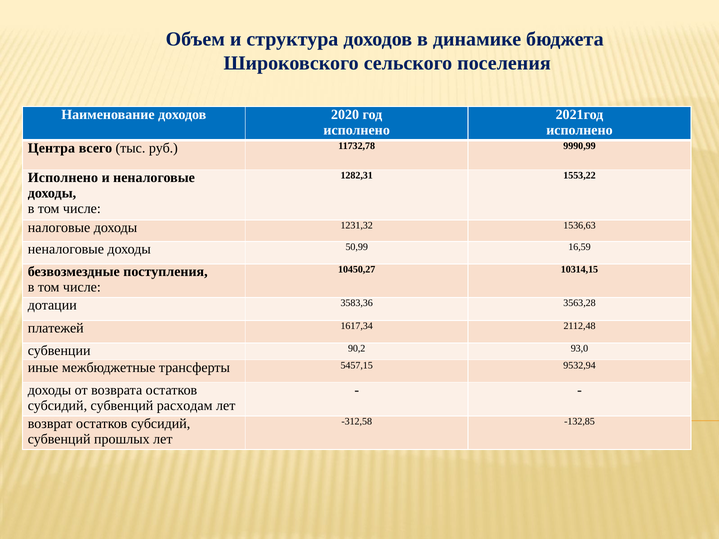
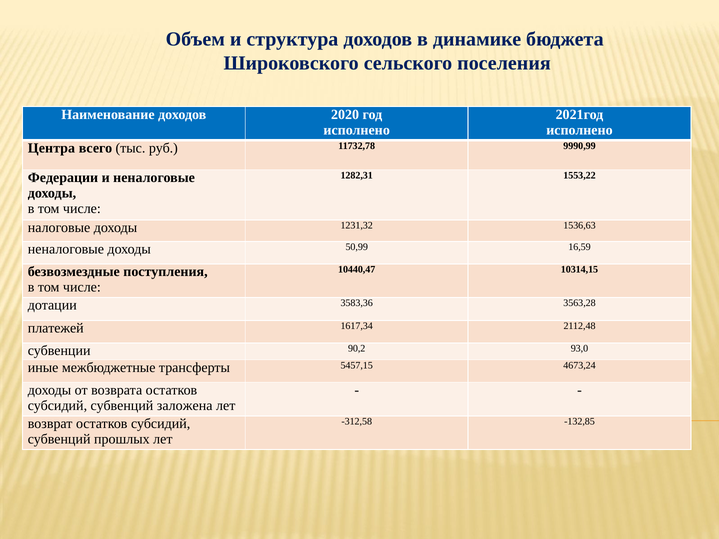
Исполнено at (63, 178): Исполнено -> Федерации
10450,27: 10450,27 -> 10440,47
9532,94: 9532,94 -> 4673,24
расходам: расходам -> заложена
